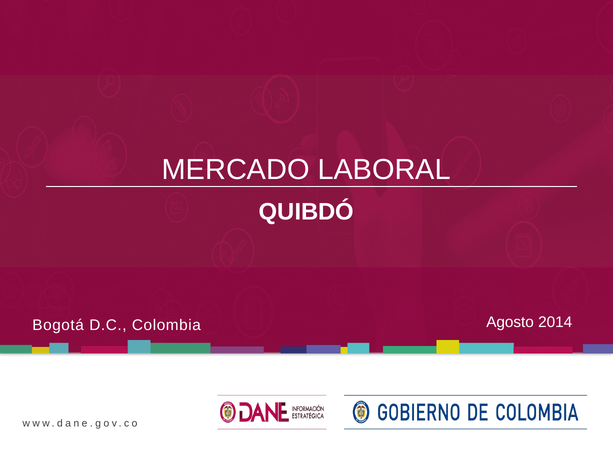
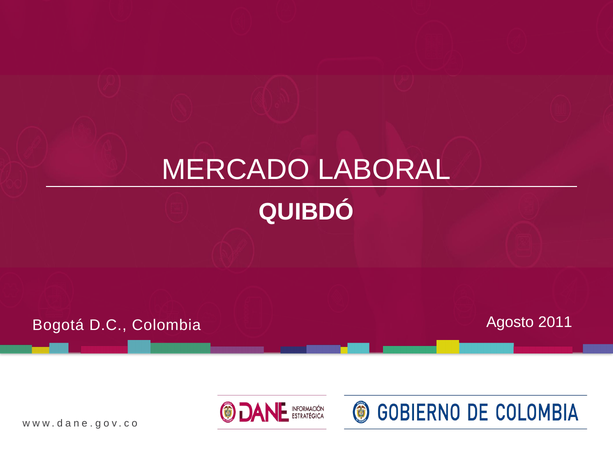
2014: 2014 -> 2011
